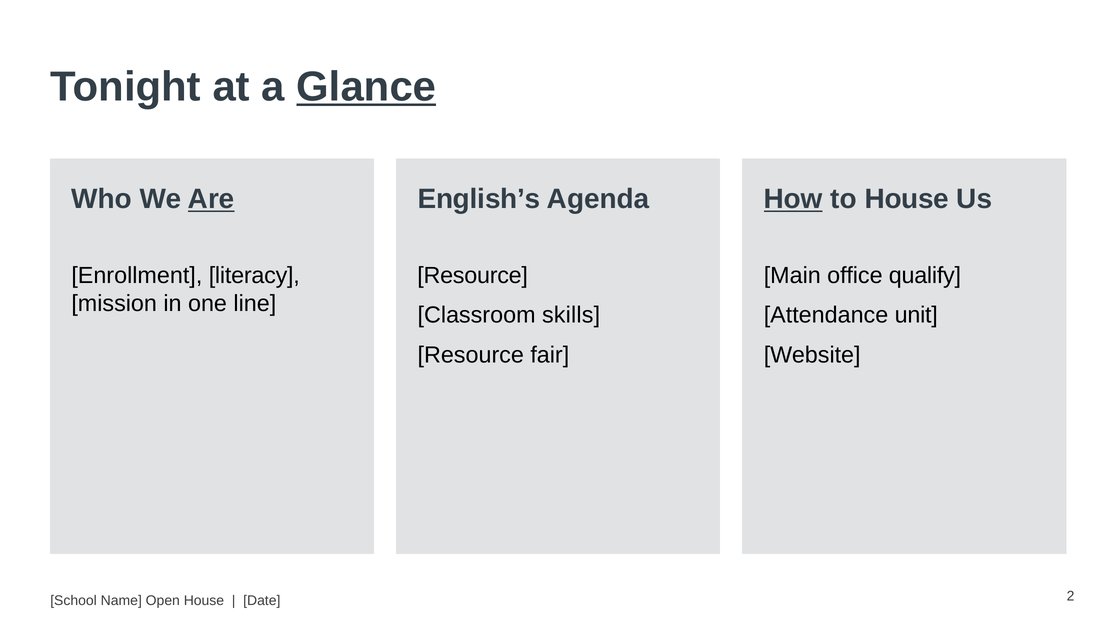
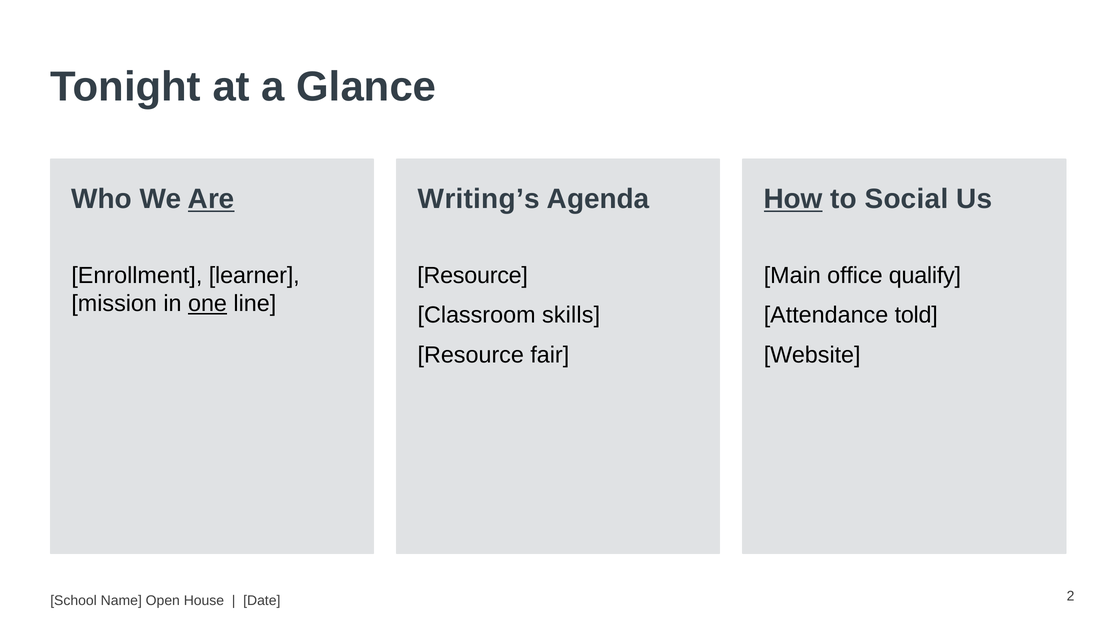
Glance underline: present -> none
English’s: English’s -> Writing’s
to House: House -> Social
literacy: literacy -> learner
one underline: none -> present
unit: unit -> told
